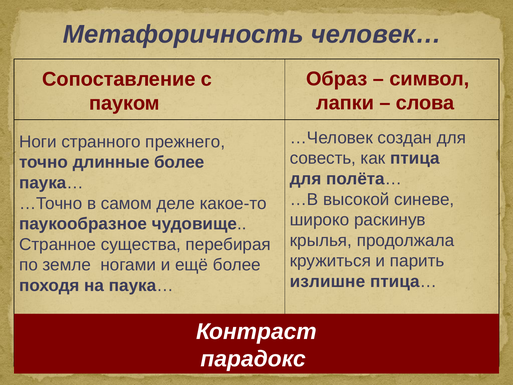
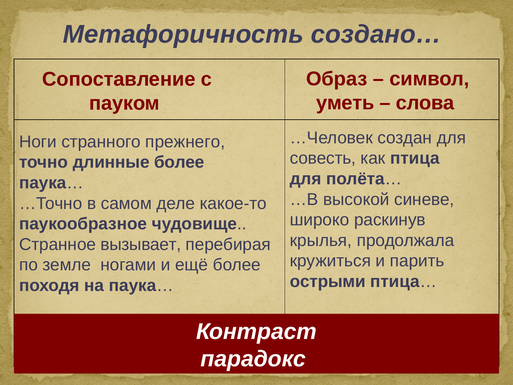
человек…: человек… -> создано…
лапки: лапки -> уметь
существа: существа -> вызывает
излишне: излишне -> острыми
